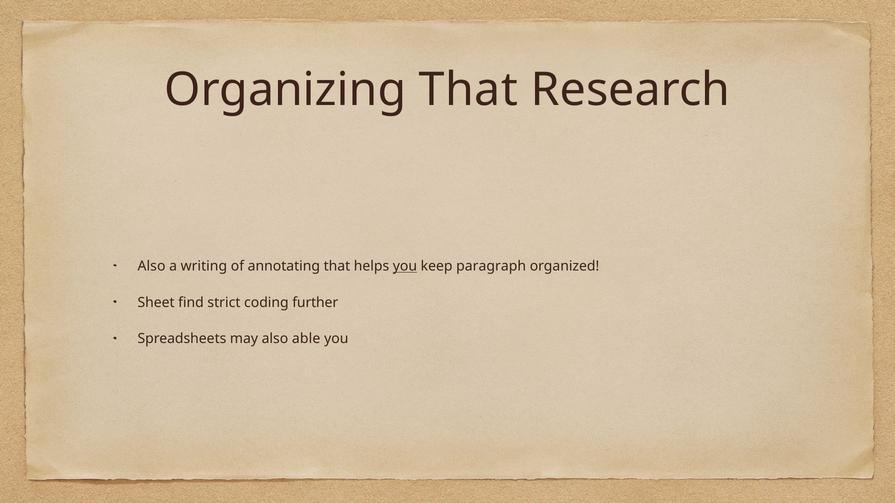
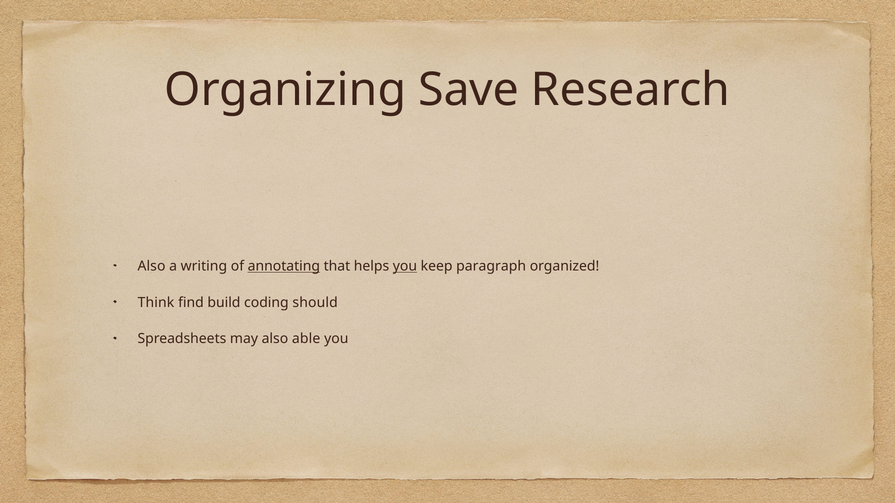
Organizing That: That -> Save
annotating underline: none -> present
Sheet: Sheet -> Think
strict: strict -> build
further: further -> should
